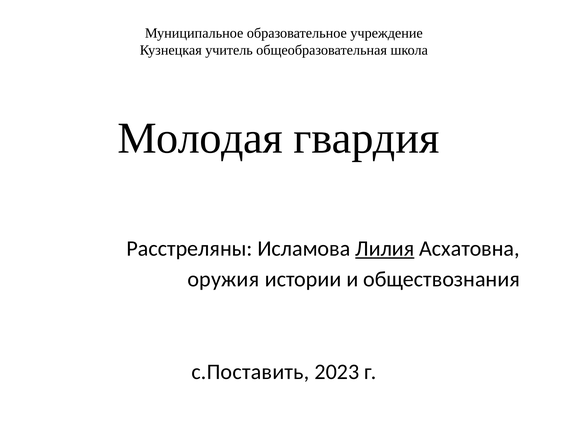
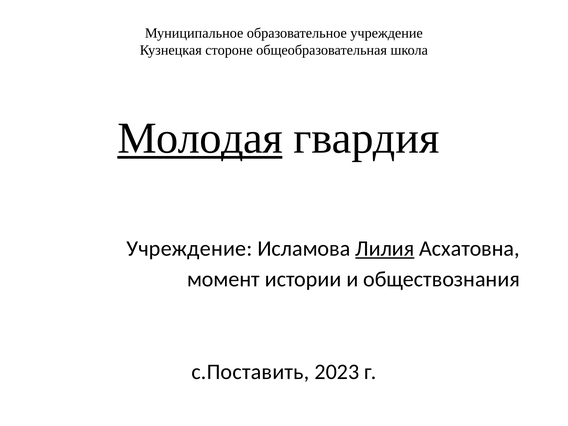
учитель: учитель -> стороне
Молодая underline: none -> present
Расстреляны at (189, 248): Расстреляны -> Учреждение
оружия: оружия -> момент
